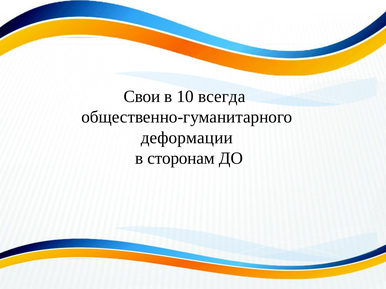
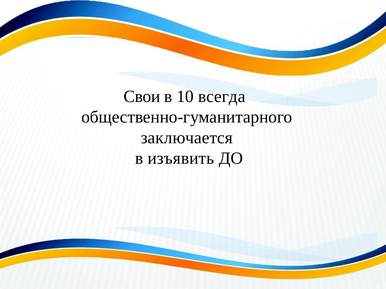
деформации: деформации -> заключается
сторонам: сторонам -> изъявить
